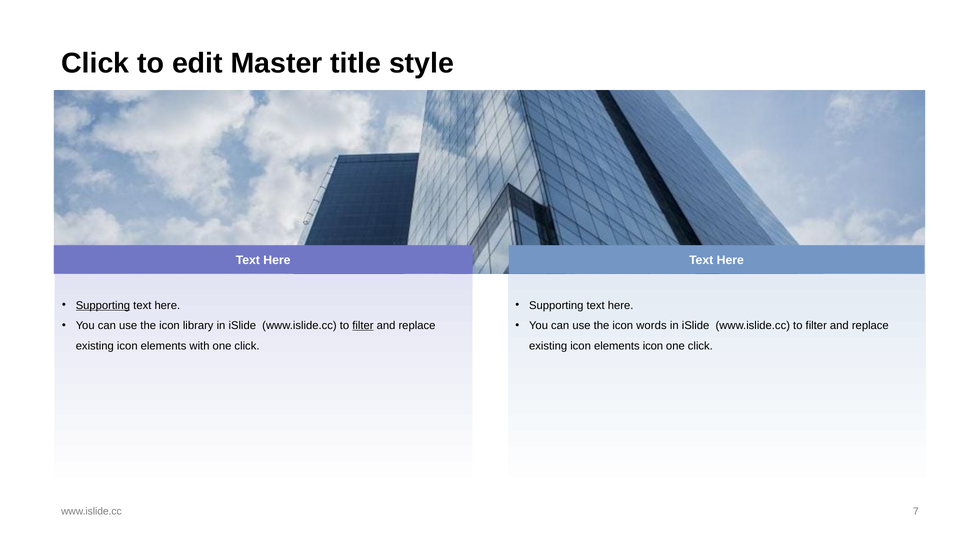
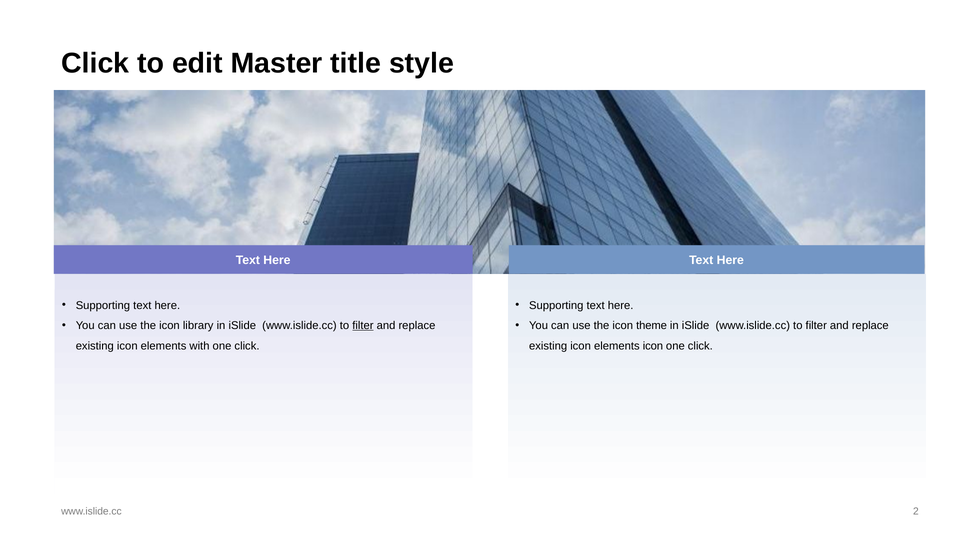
Supporting at (103, 305) underline: present -> none
words: words -> theme
7: 7 -> 2
